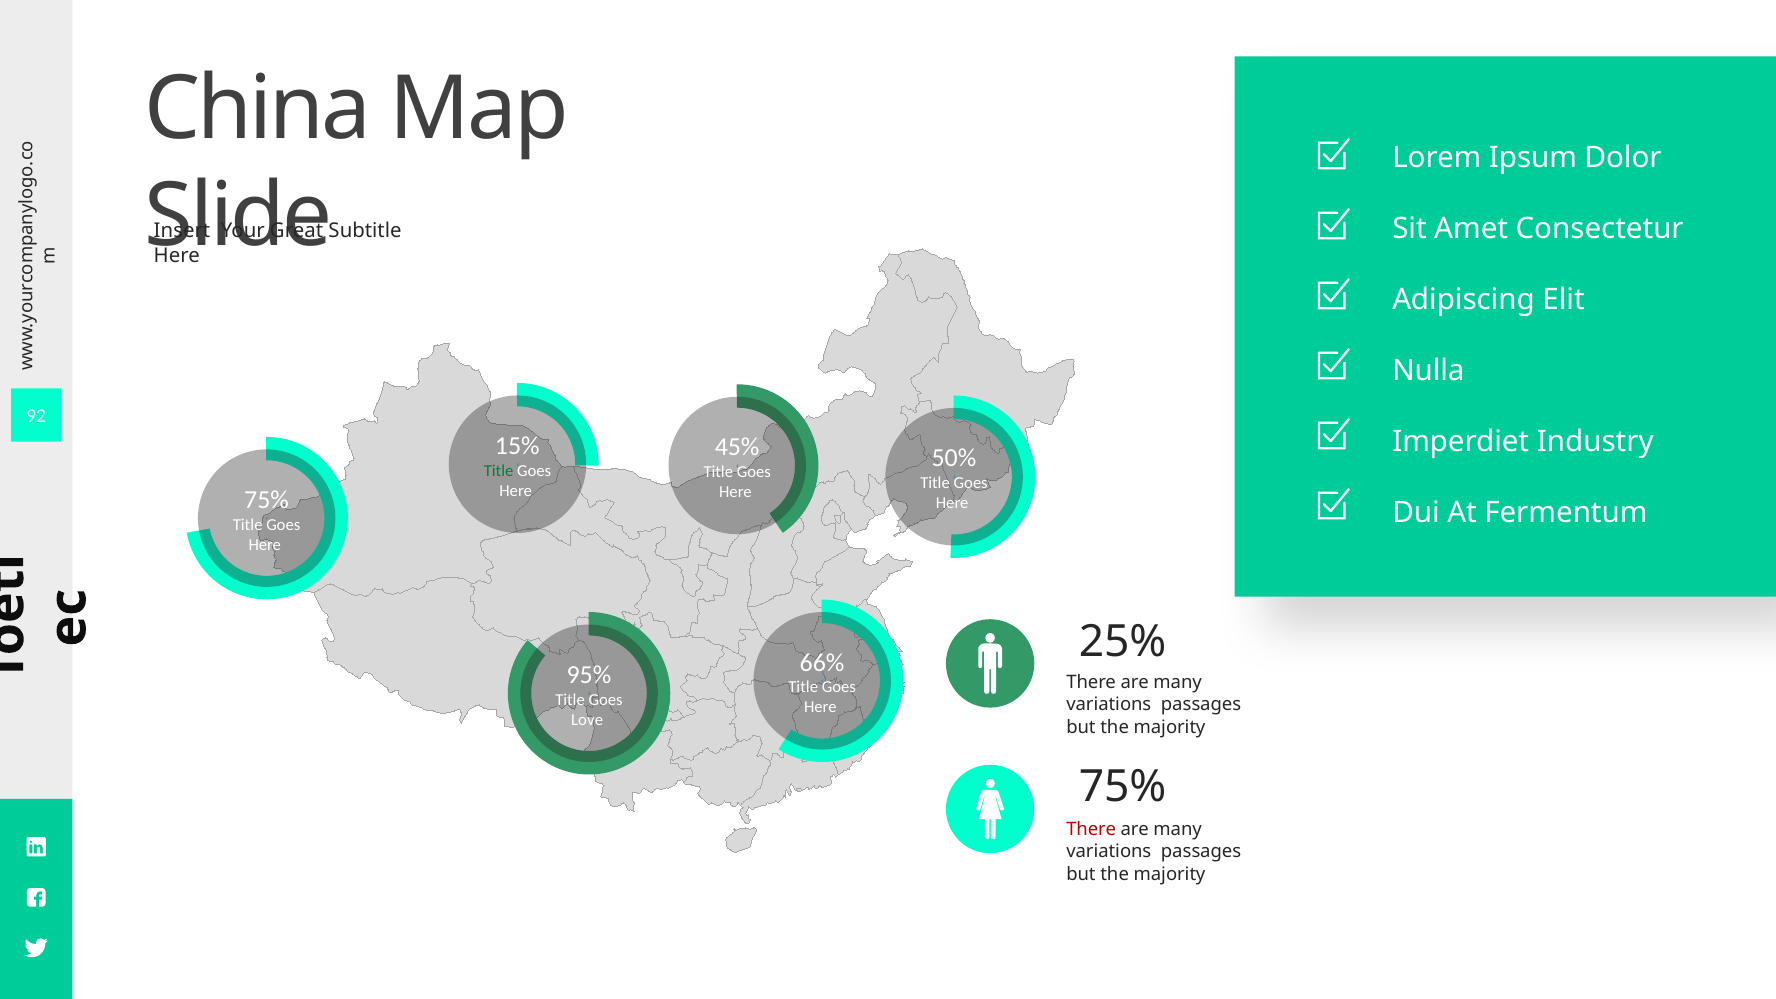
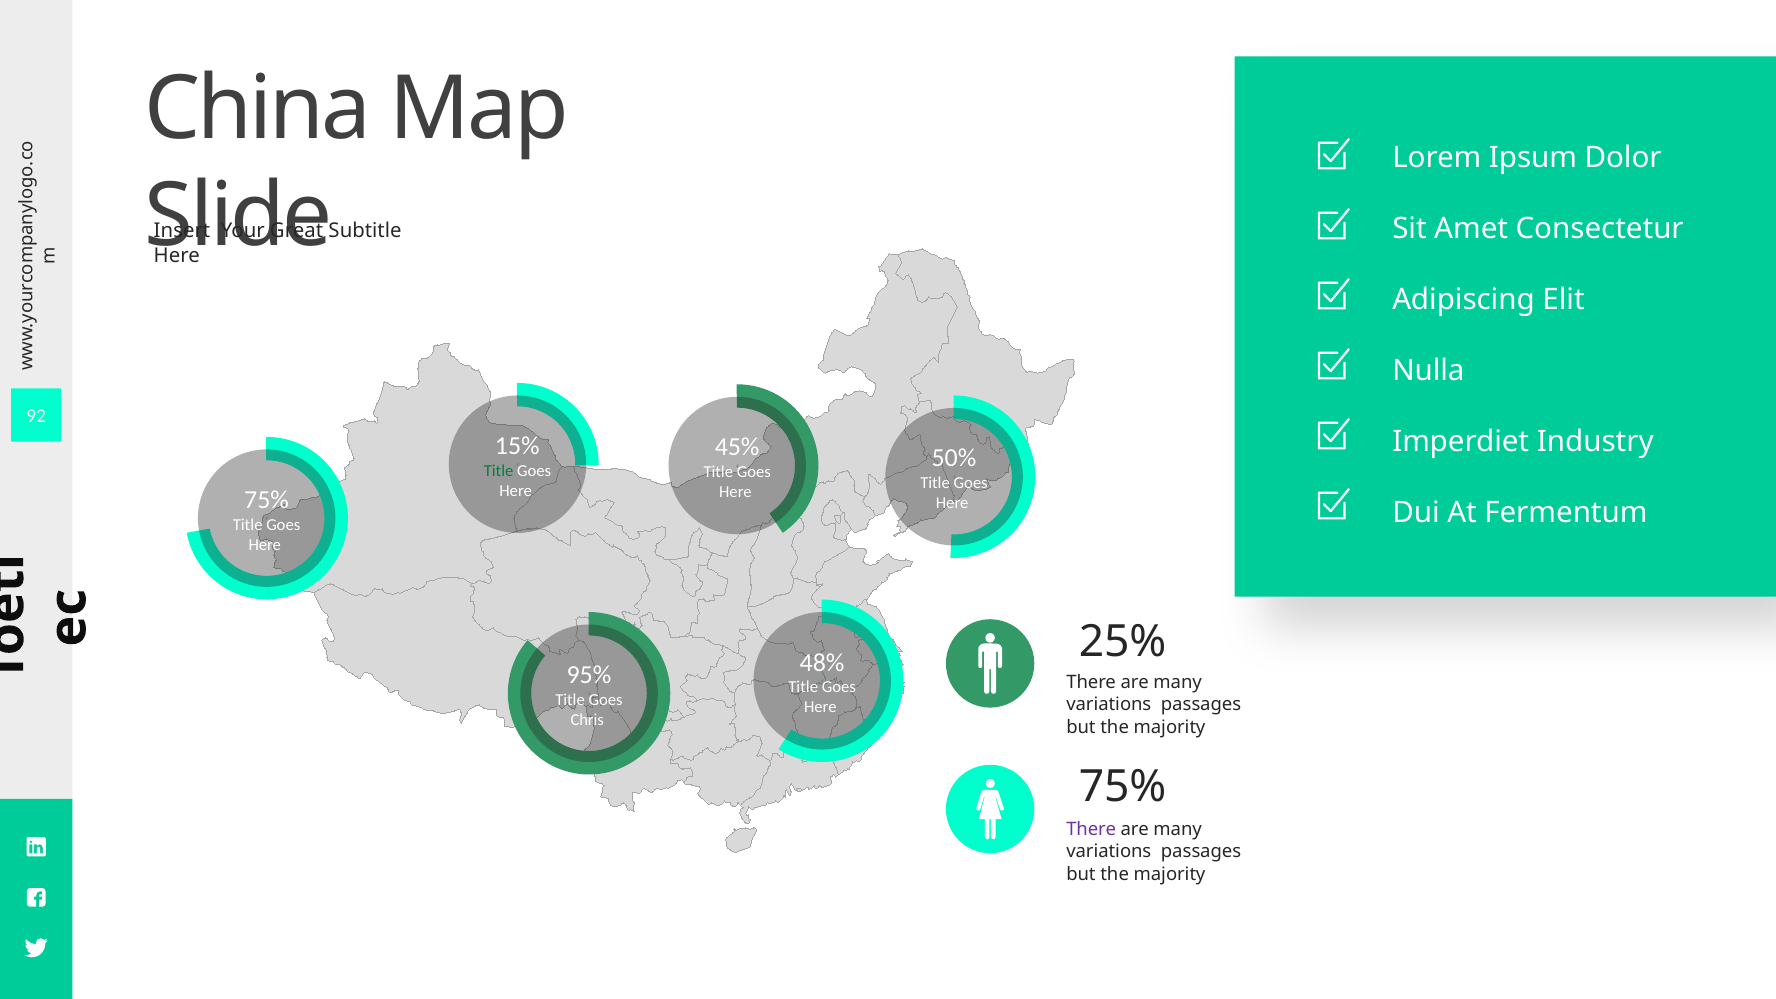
66%: 66% -> 48%
Love: Love -> Chris
There at (1091, 829) colour: red -> purple
